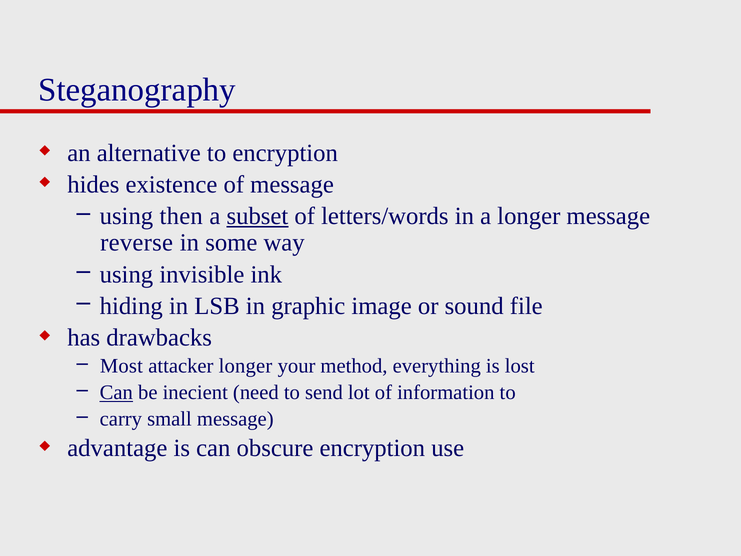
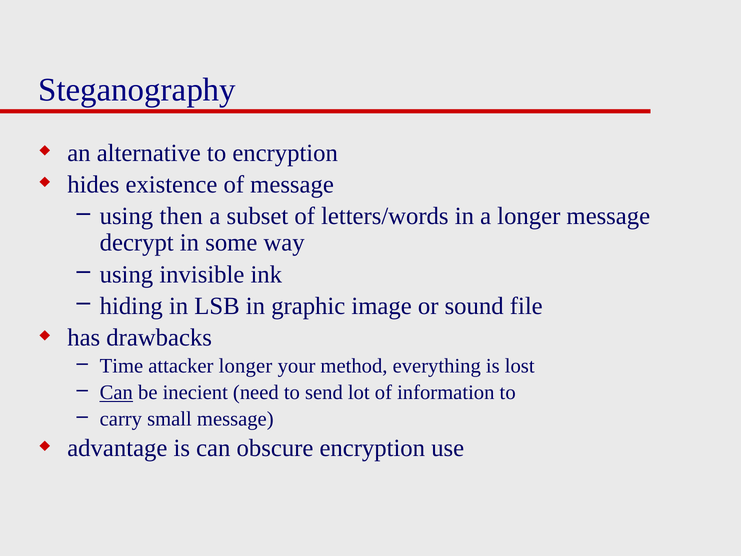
subset underline: present -> none
reverse: reverse -> decrypt
Most: Most -> Time
